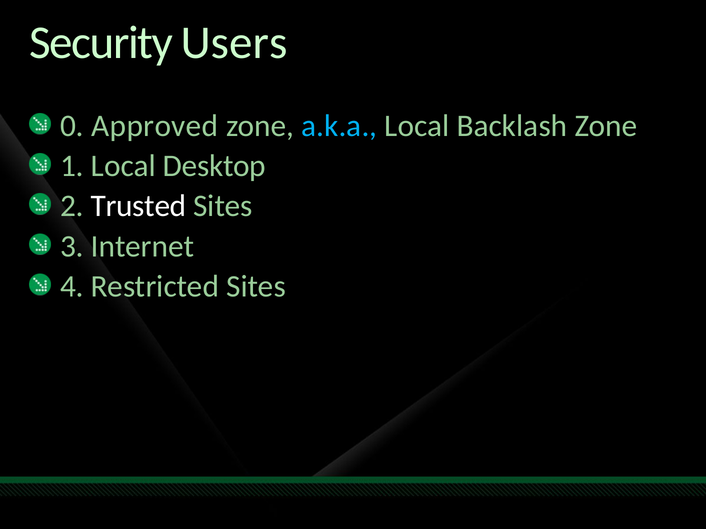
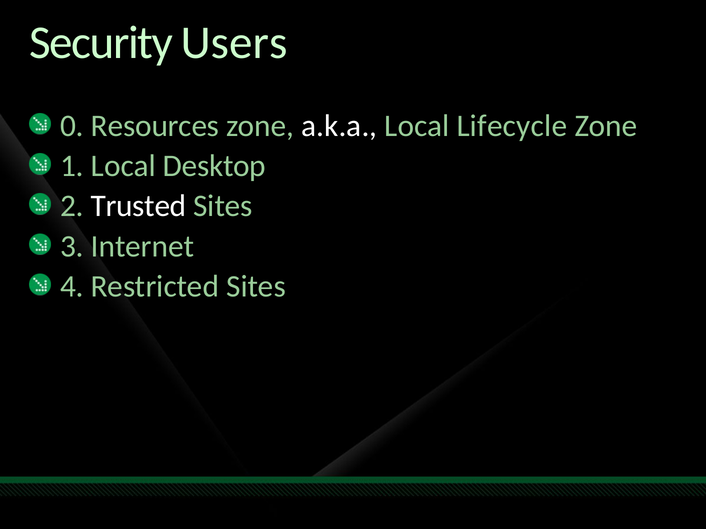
Approved: Approved -> Resources
a.k.a colour: light blue -> white
Backlash: Backlash -> Lifecycle
